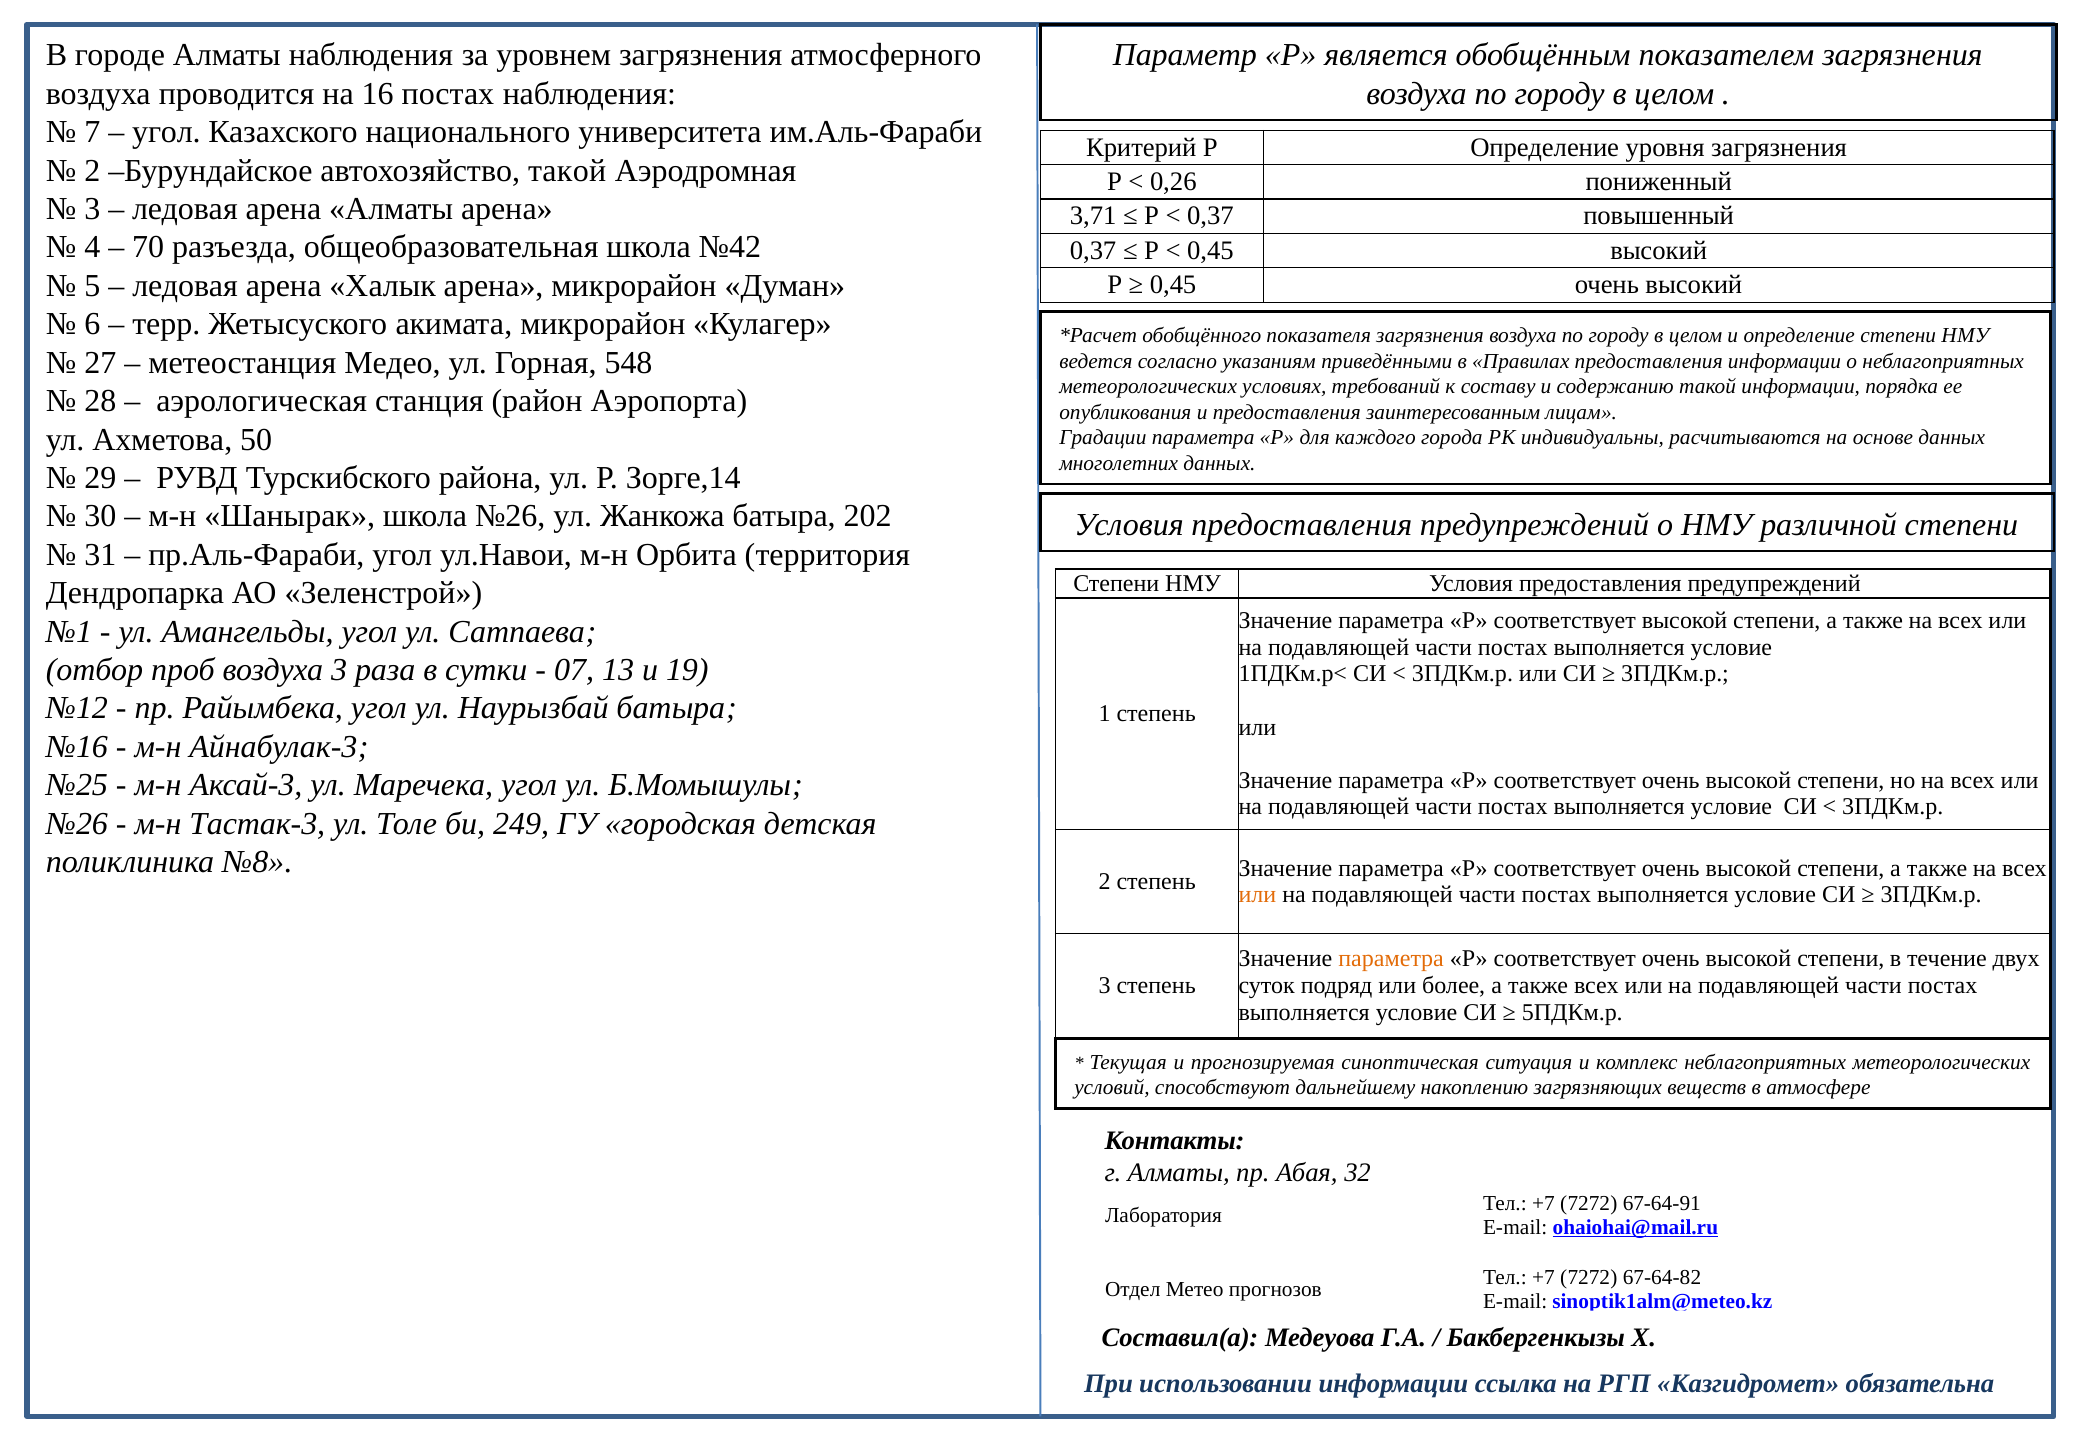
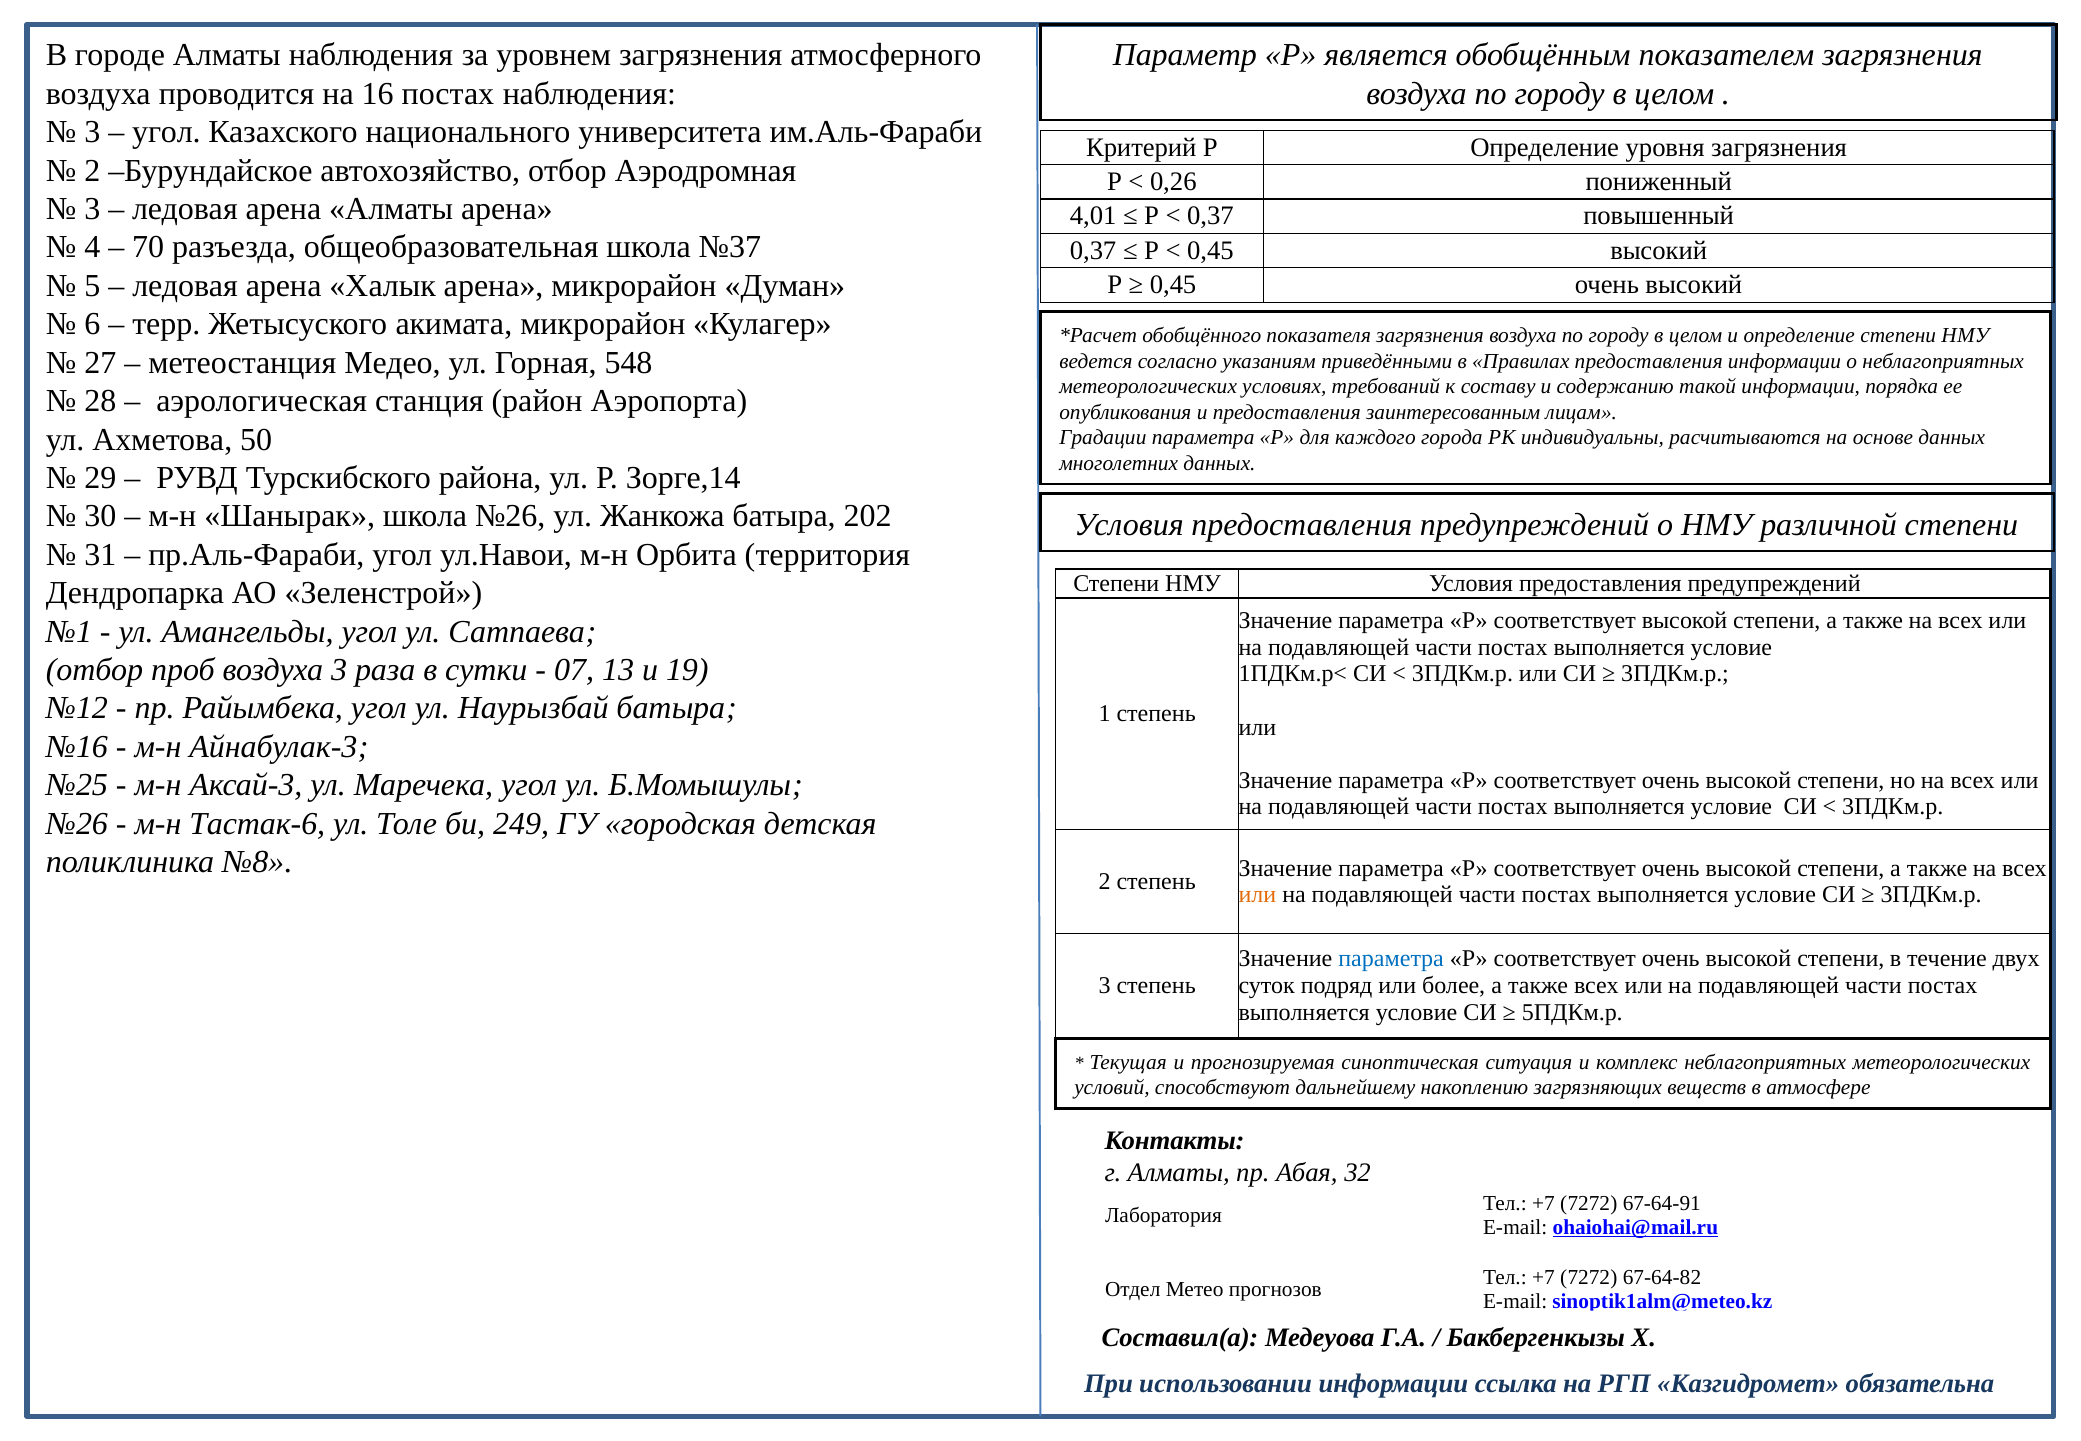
7 at (92, 132): 7 -> 3
автохозяйство такой: такой -> отбор
3,71: 3,71 -> 4,01
№42: №42 -> №37
Тастак-3: Тастак-3 -> Тастак-6
параметра at (1391, 959) colour: orange -> blue
